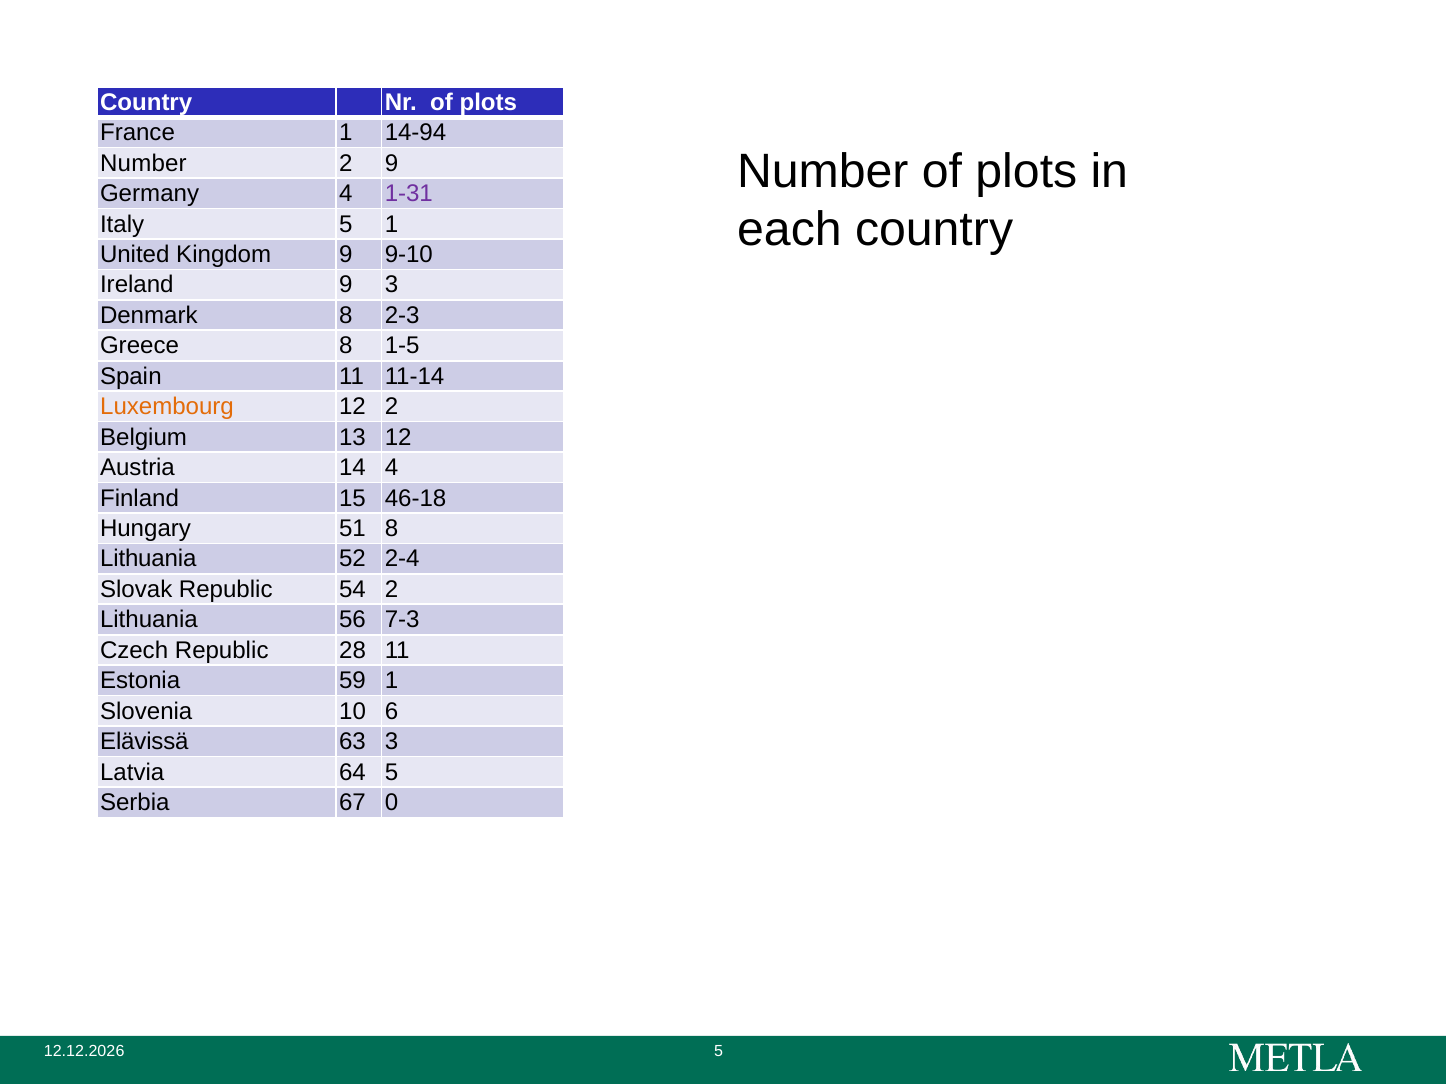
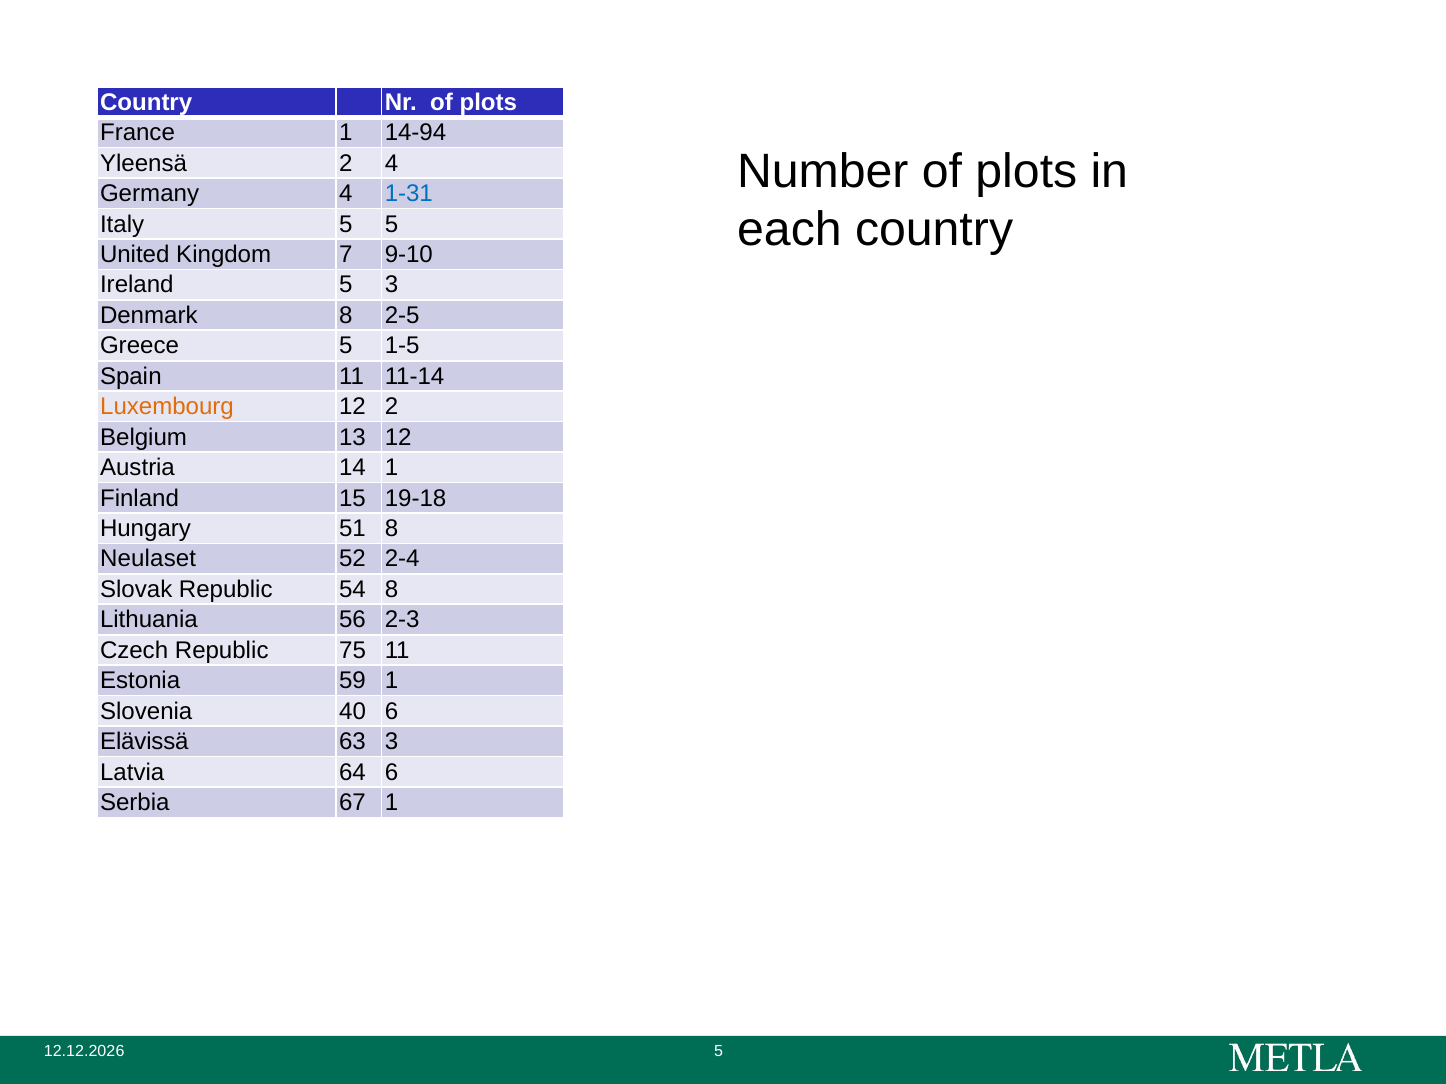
Number at (143, 163): Number -> Yleensä
2 9: 9 -> 4
1-31 colour: purple -> blue
5 1: 1 -> 5
Kingdom 9: 9 -> 7
Ireland 9: 9 -> 5
2-3: 2-3 -> 2-5
Greece 8: 8 -> 5
14 4: 4 -> 1
46-18: 46-18 -> 19-18
Lithuania at (148, 559): Lithuania -> Neulaset
54 2: 2 -> 8
7-3: 7-3 -> 2-3
28: 28 -> 75
10: 10 -> 40
64 5: 5 -> 6
67 0: 0 -> 1
